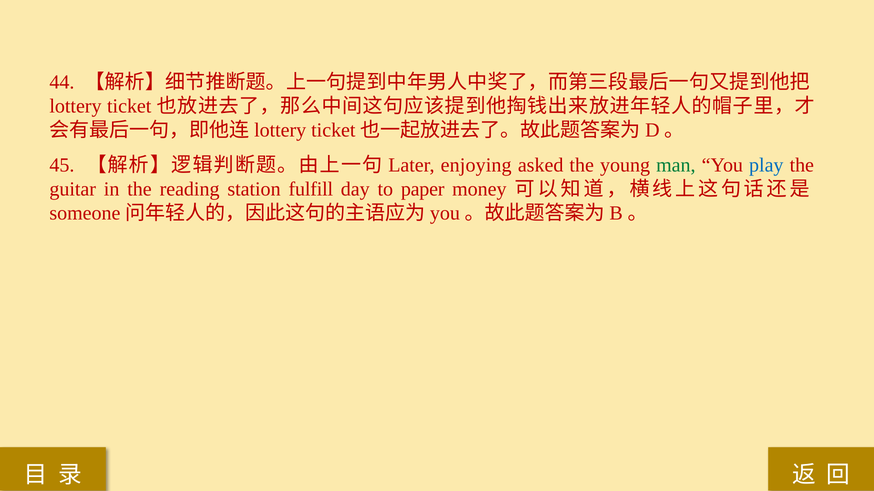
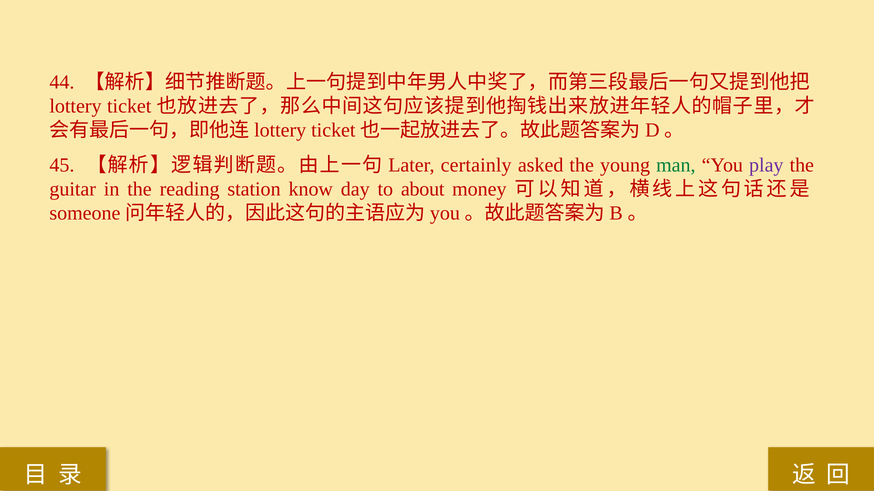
enjoying: enjoying -> certainly
play colour: blue -> purple
fulfill: fulfill -> know
paper: paper -> about
